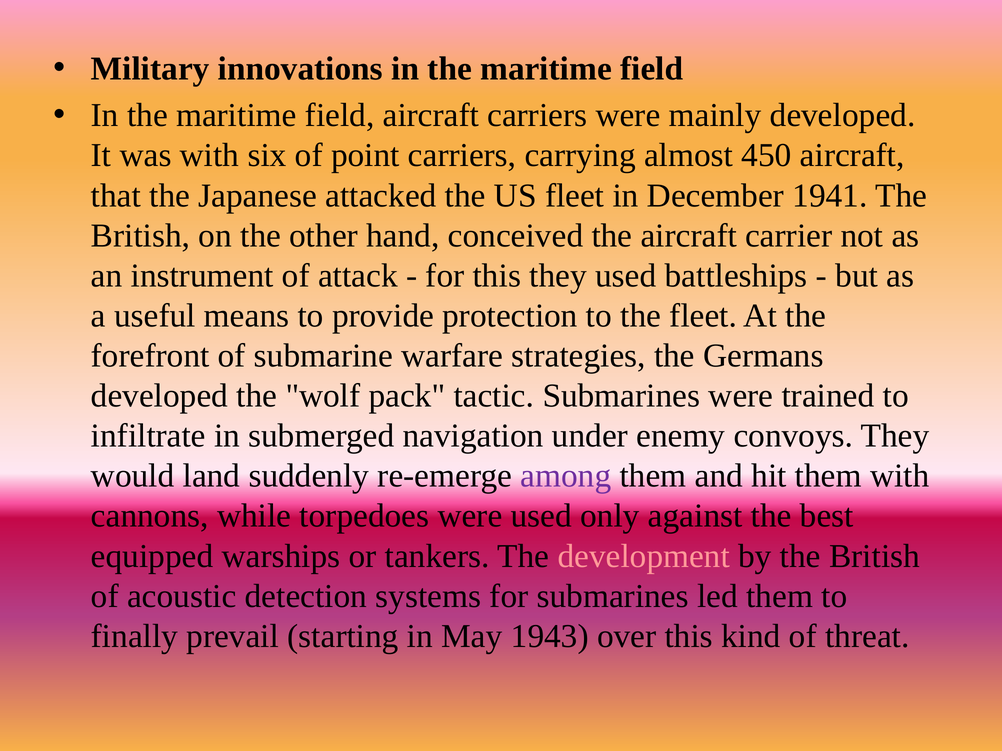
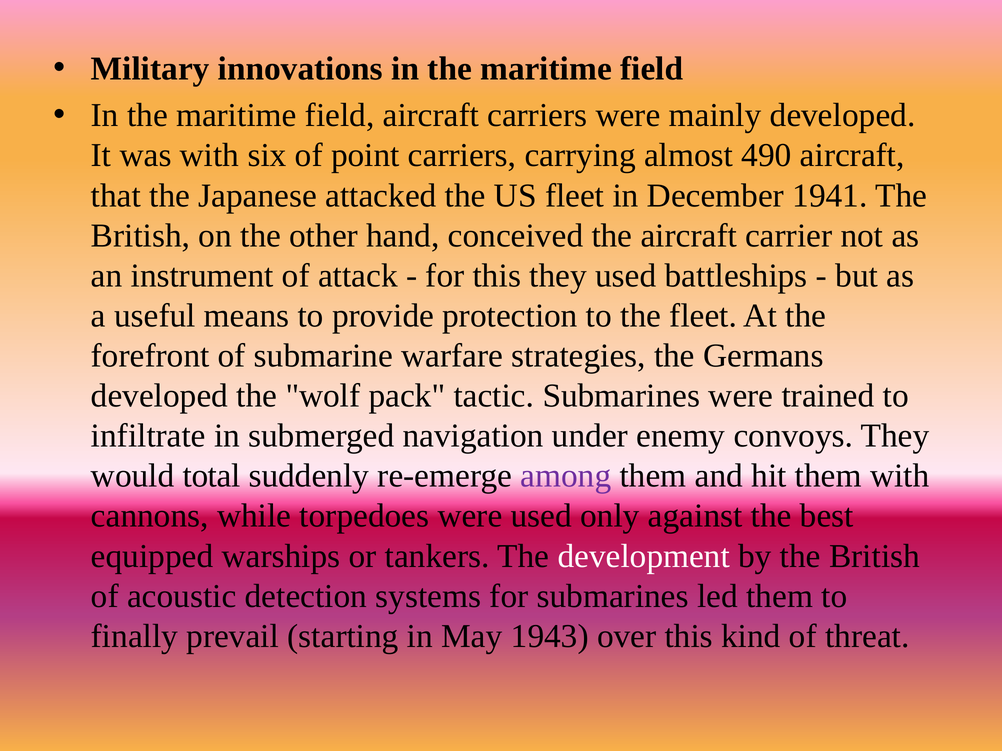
450: 450 -> 490
land: land -> total
development colour: pink -> white
